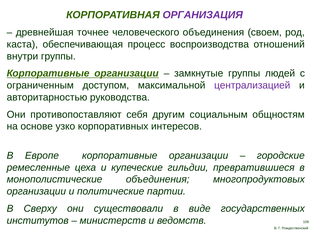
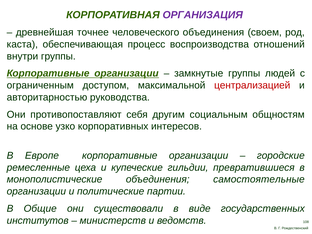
централизацией colour: purple -> red
многопродуктовых: многопродуктовых -> самостоятельные
Сверху: Сверху -> Общие
